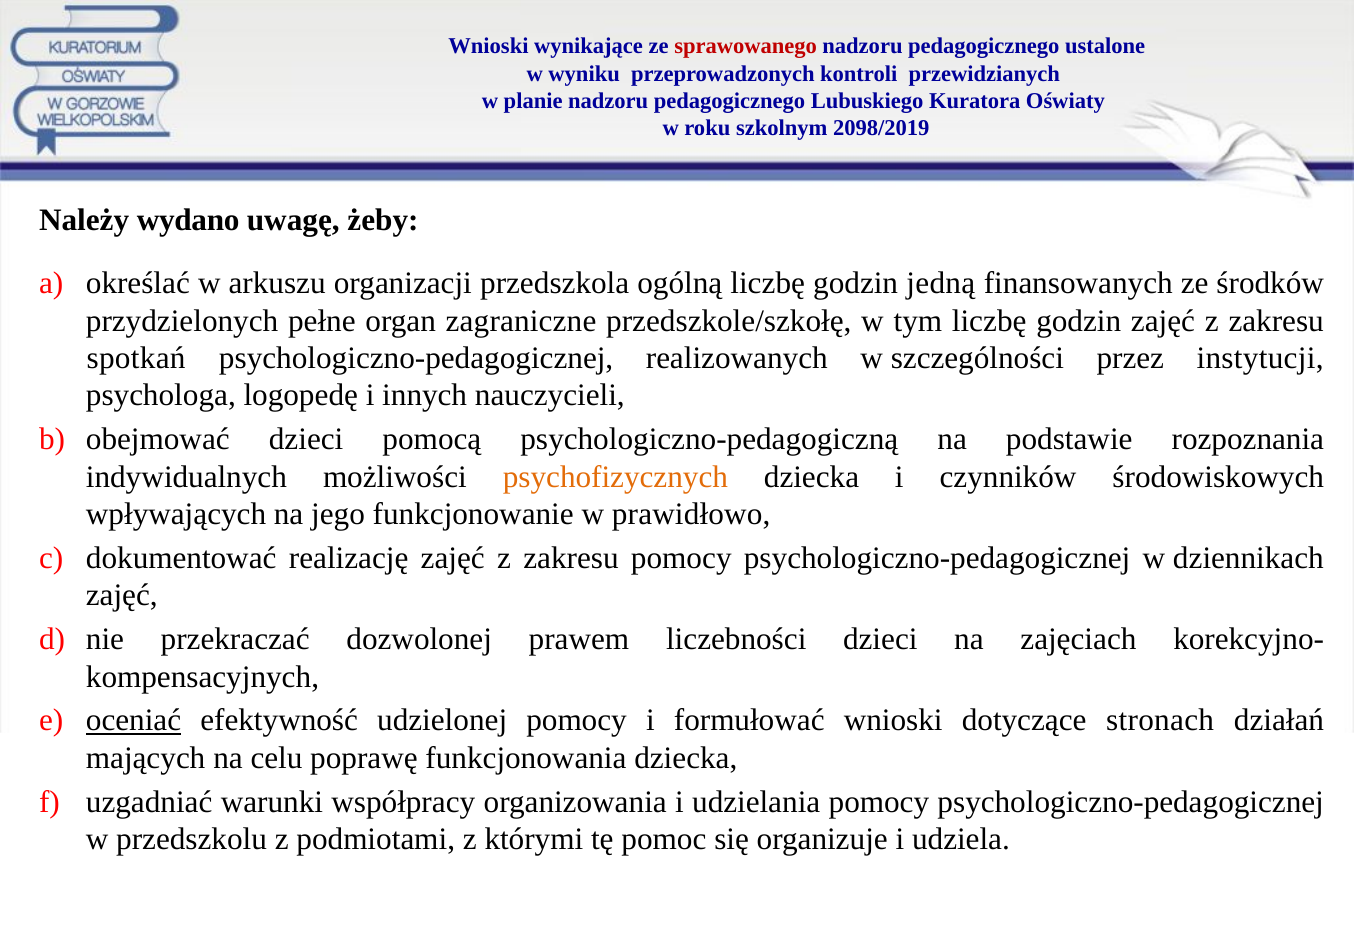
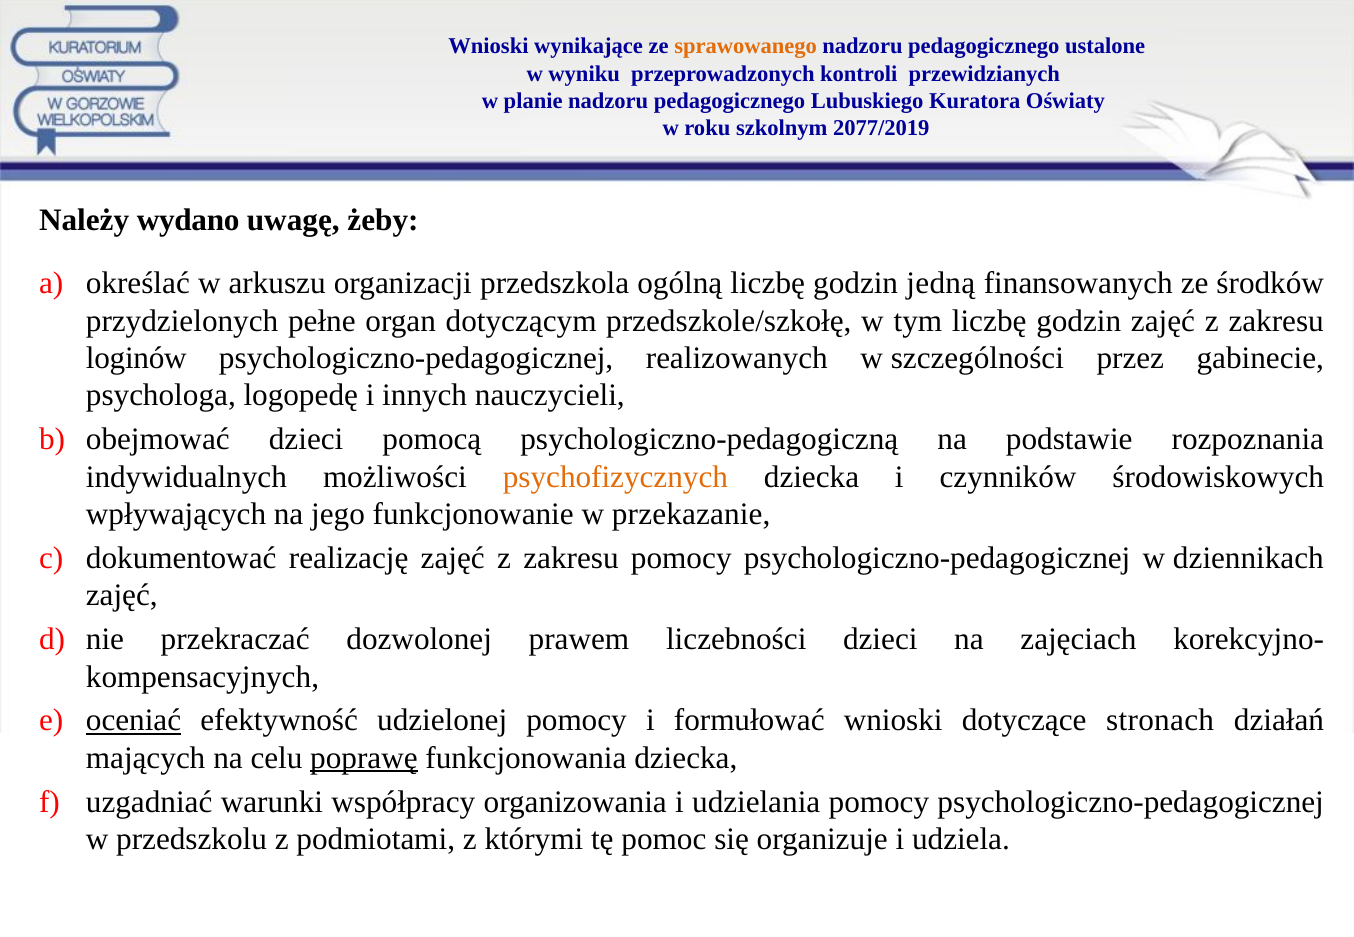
sprawowanego colour: red -> orange
2098/2019: 2098/2019 -> 2077/2019
zagraniczne: zagraniczne -> dotyczącym
spotkań: spotkań -> loginów
instytucji: instytucji -> gabinecie
prawidłowo: prawidłowo -> przekazanie
poprawę underline: none -> present
